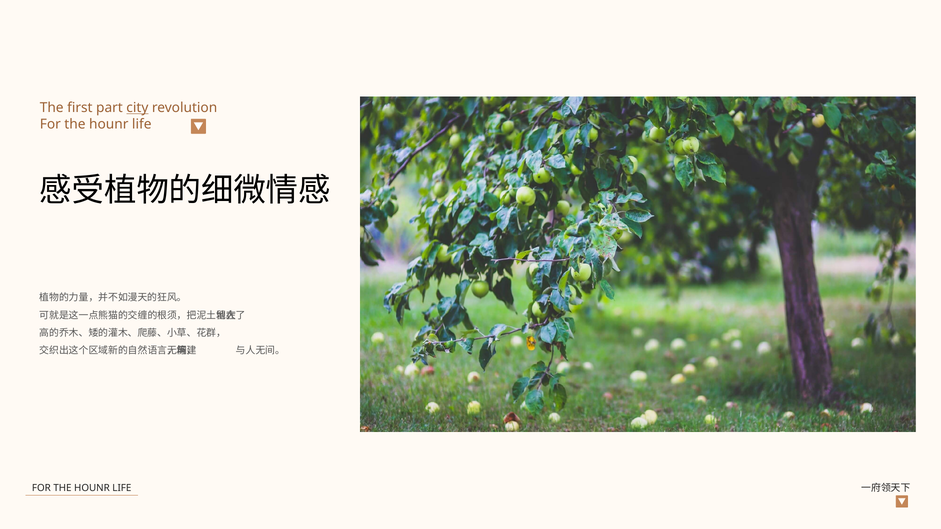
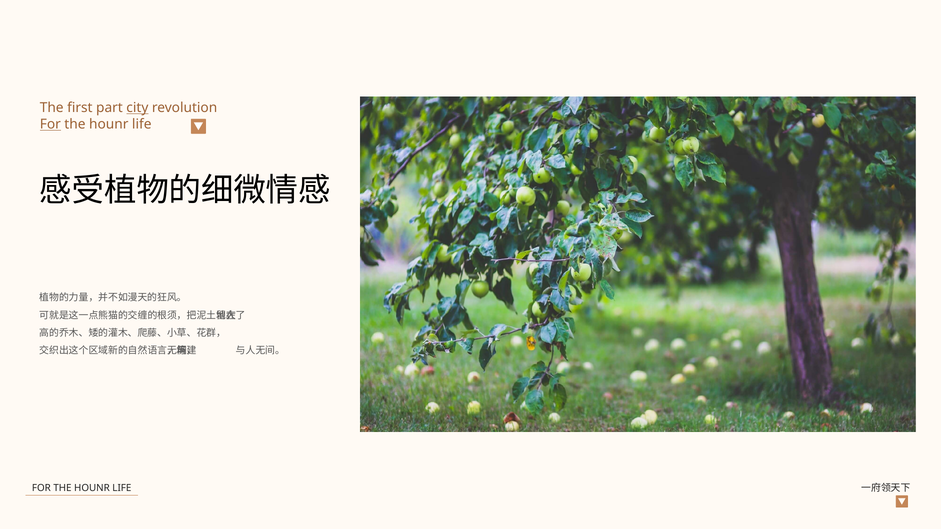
For at (50, 124) underline: none -> present
